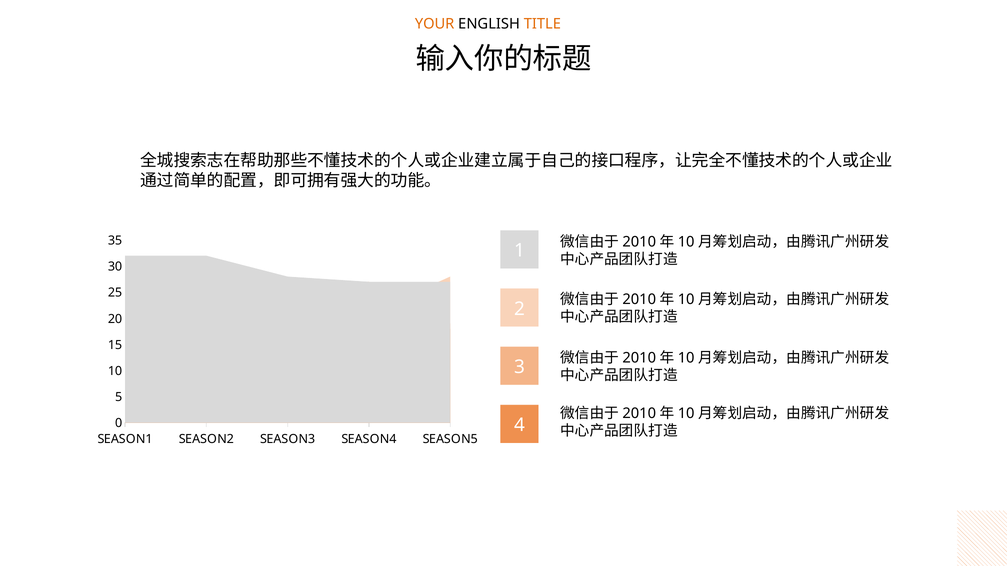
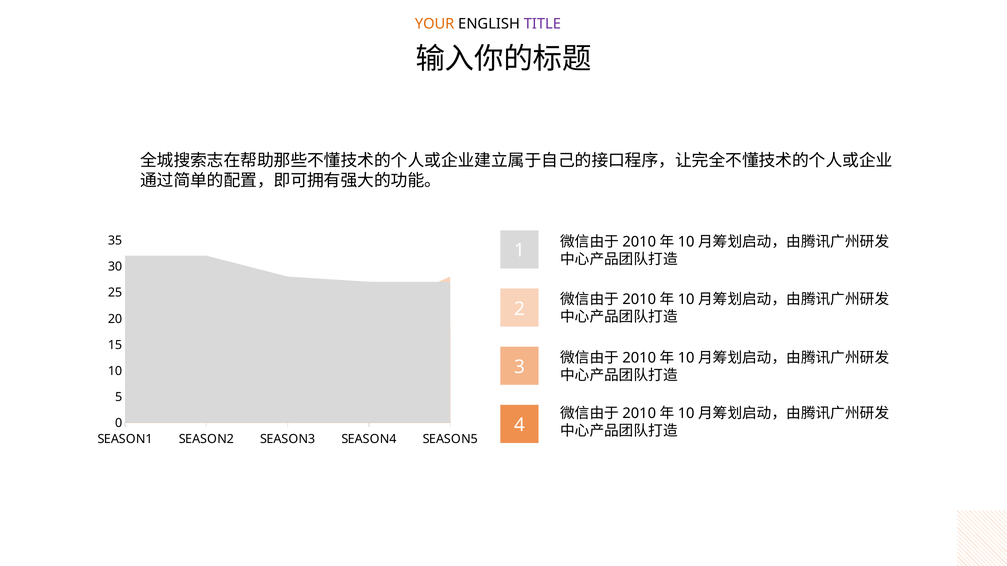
TITLE colour: orange -> purple
